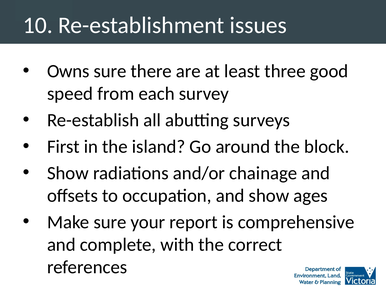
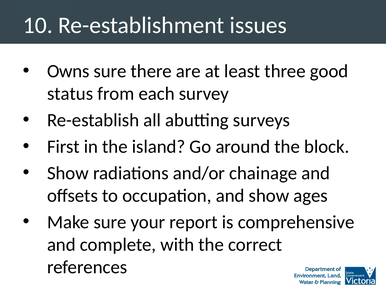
speed: speed -> status
